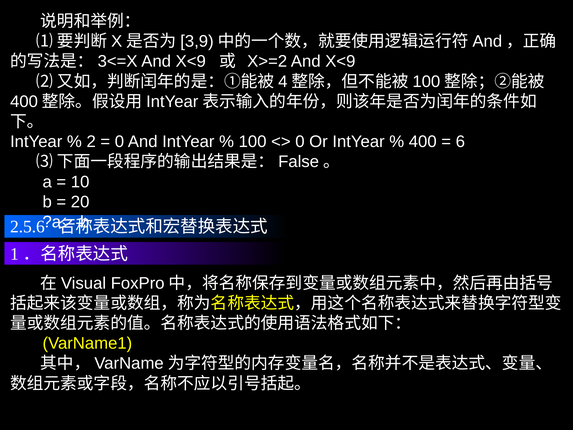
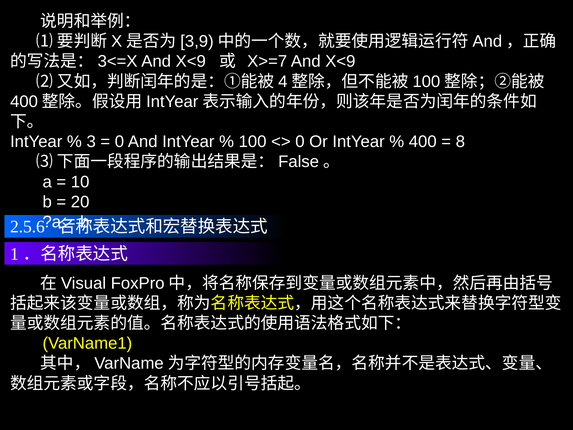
X>=2: X>=2 -> X>=7
2: 2 -> 3
6: 6 -> 8
